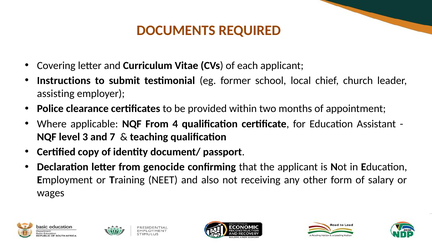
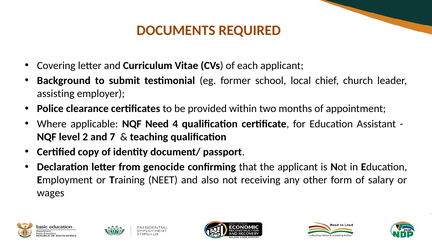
Instructions: Instructions -> Background
NQF From: From -> Need
3: 3 -> 2
